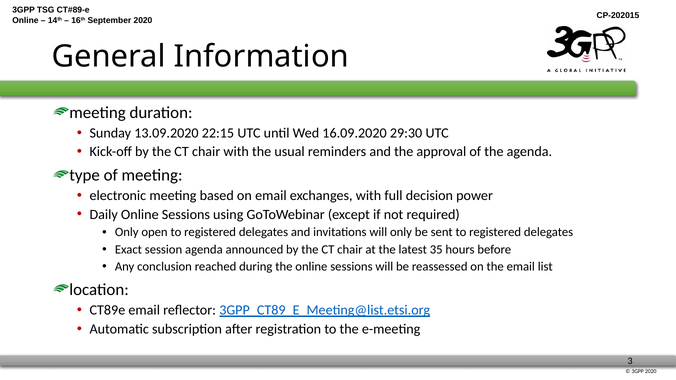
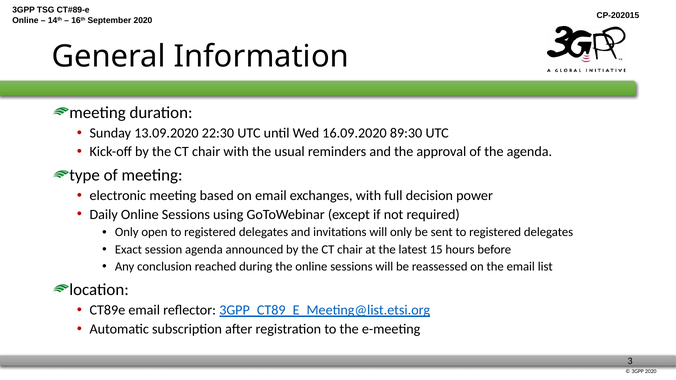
22:15: 22:15 -> 22:30
29:30: 29:30 -> 89:30
35: 35 -> 15
